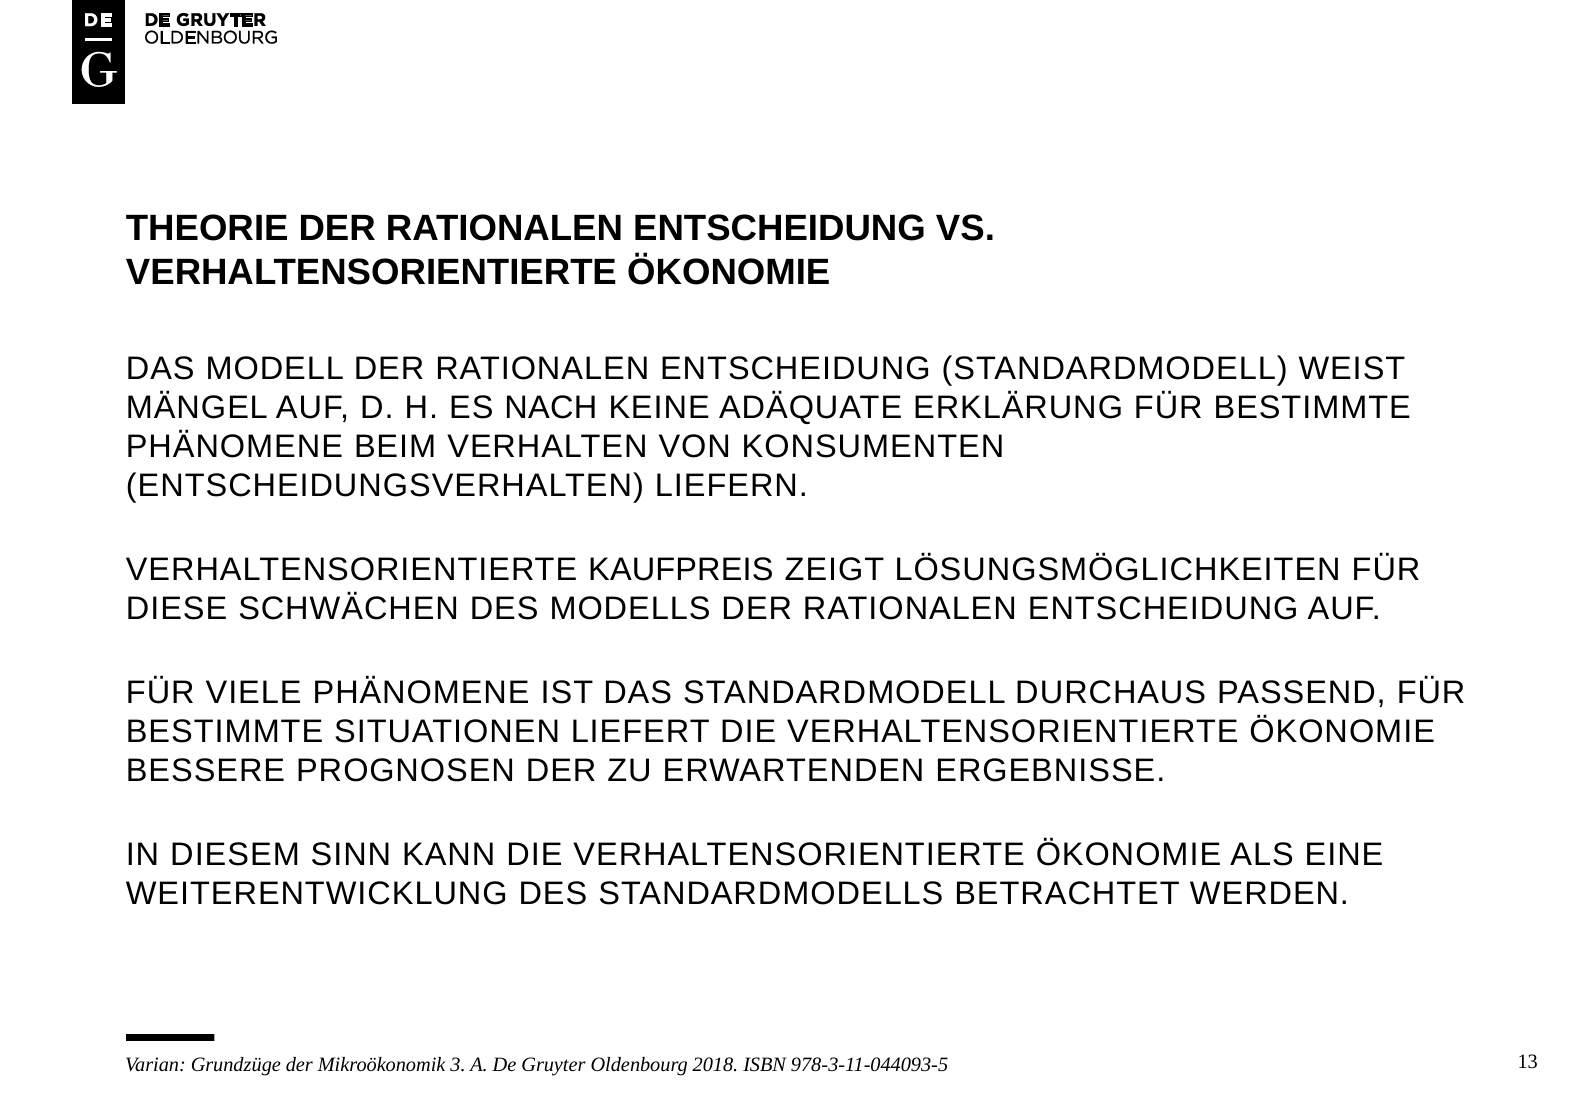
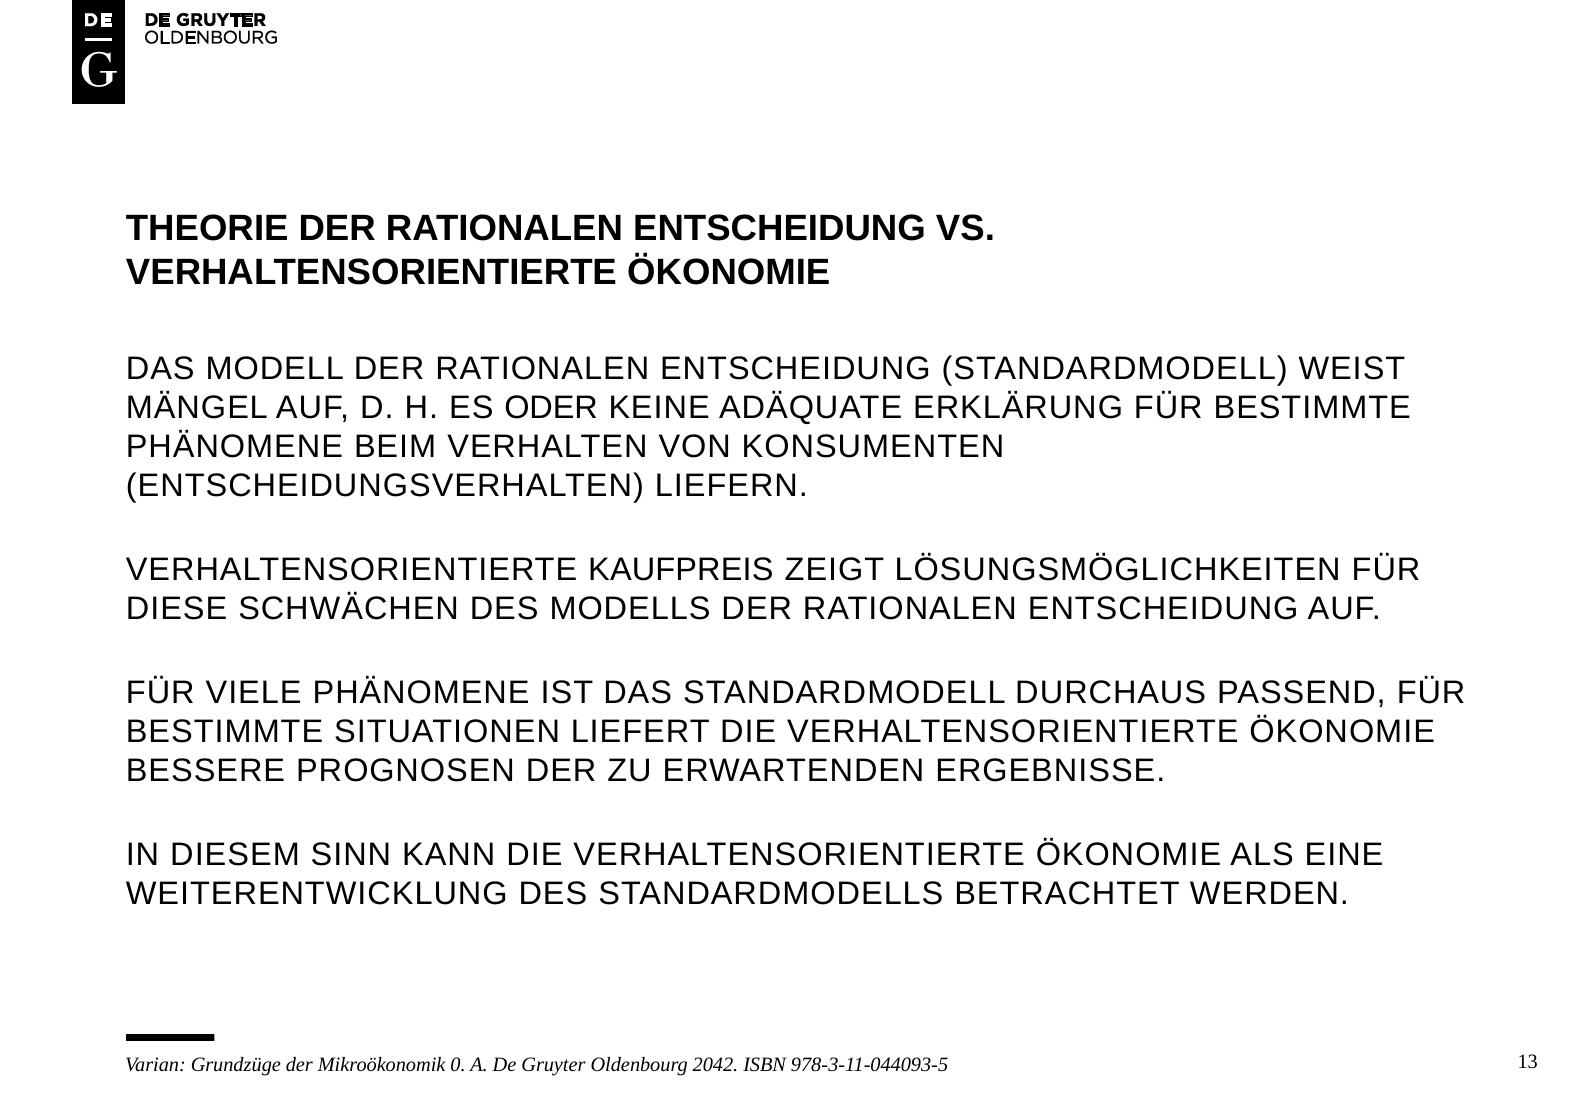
NACH: NACH -> ODER
3: 3 -> 0
2018: 2018 -> 2042
